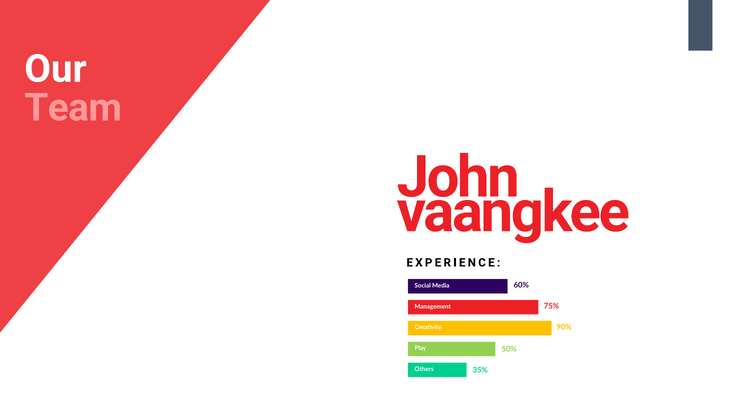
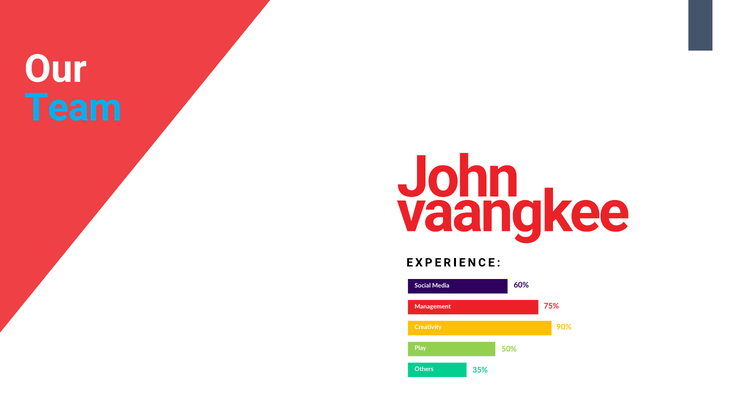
Team colour: pink -> light blue
